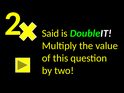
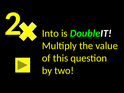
Said: Said -> Into
